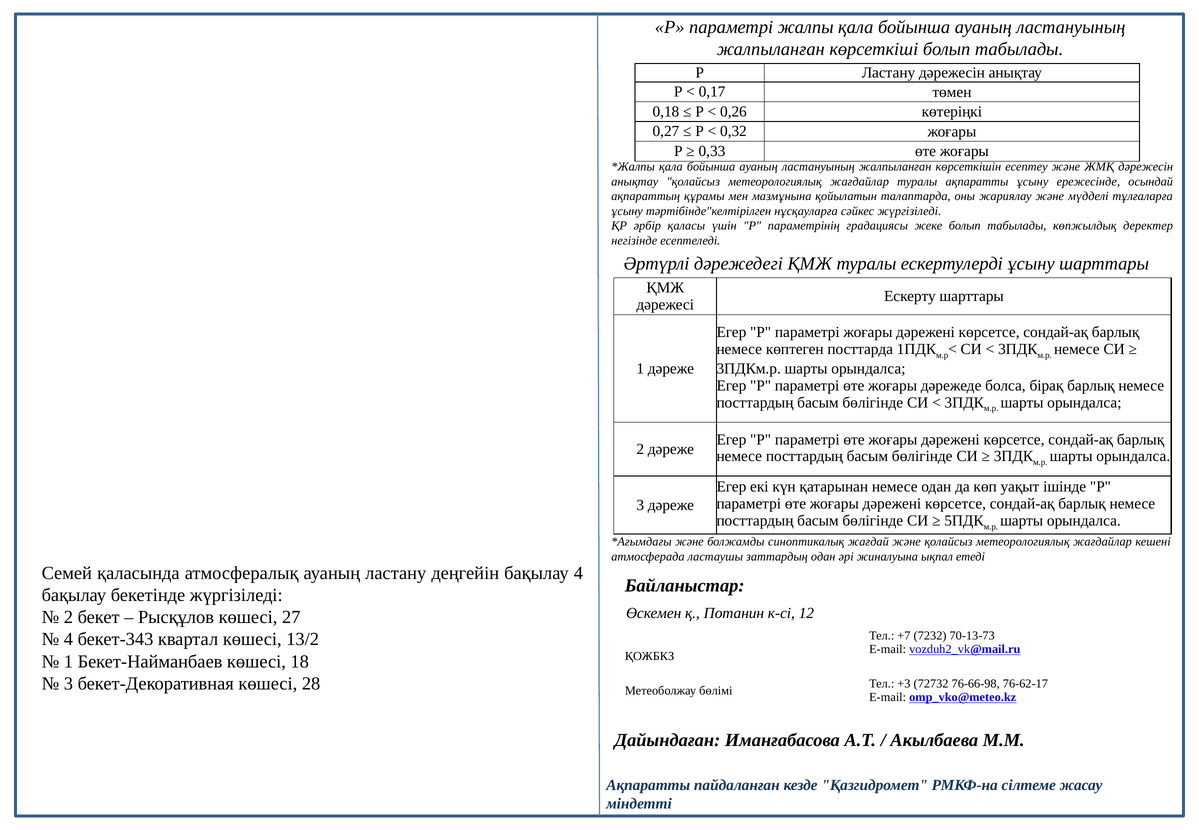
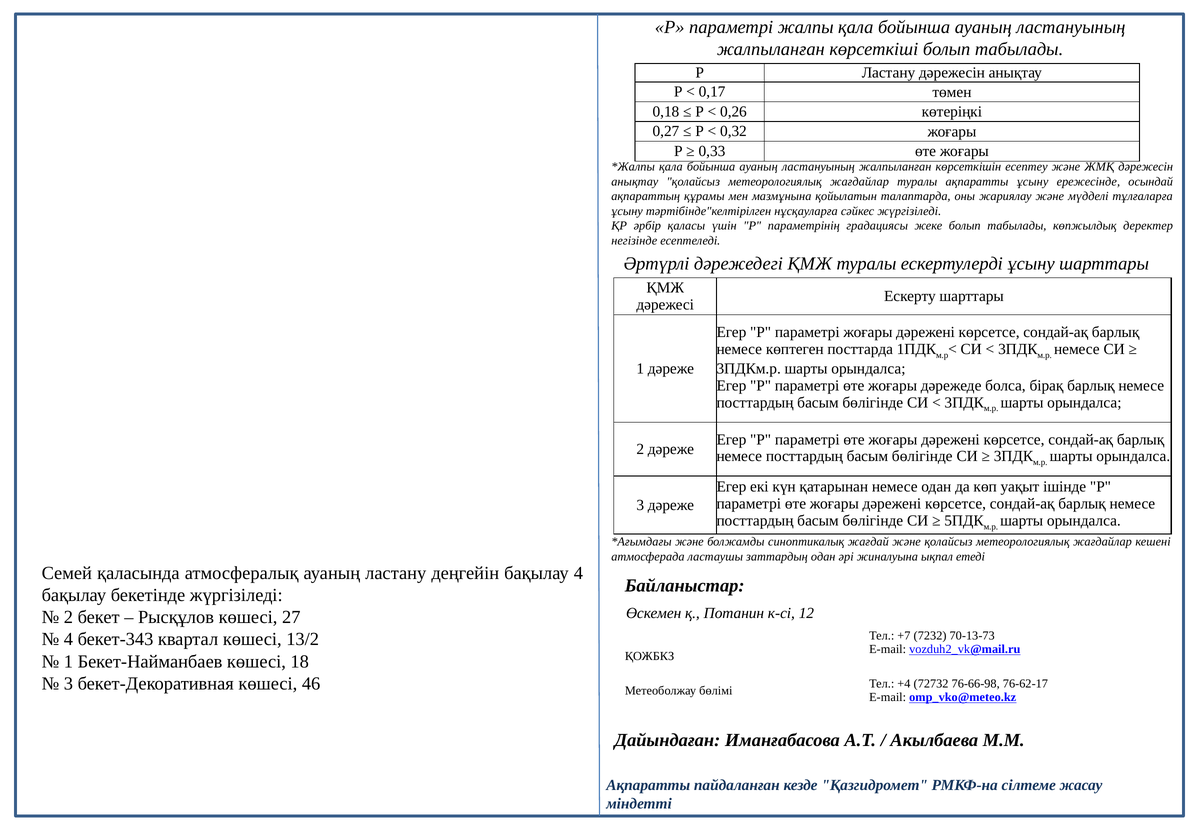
28: 28 -> 46
+3: +3 -> +4
